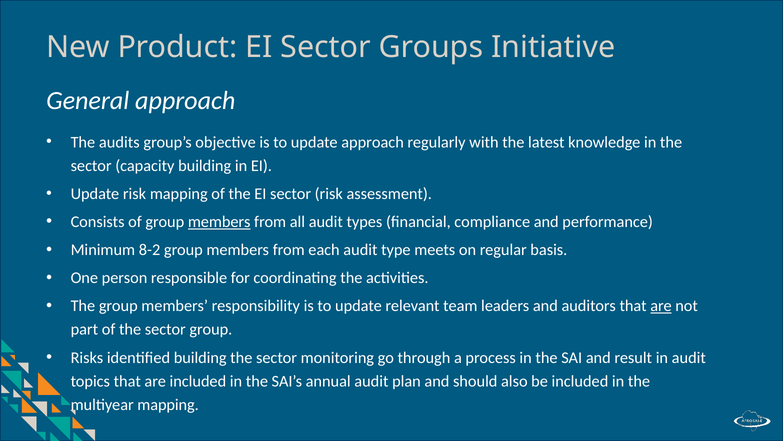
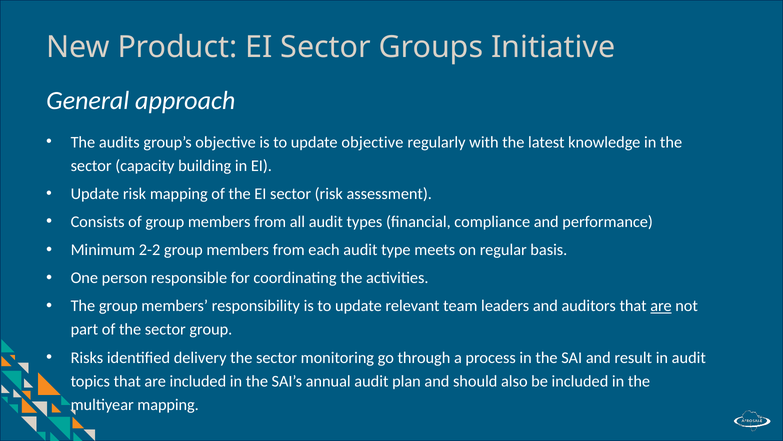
update approach: approach -> objective
members at (219, 222) underline: present -> none
8-2: 8-2 -> 2-2
identified building: building -> delivery
